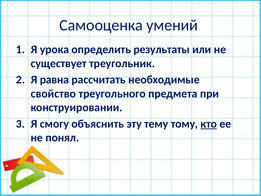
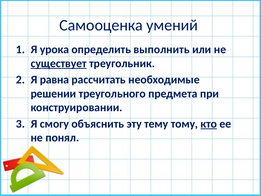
результаты: результаты -> выполнить
существует underline: none -> present
свойство: свойство -> решении
